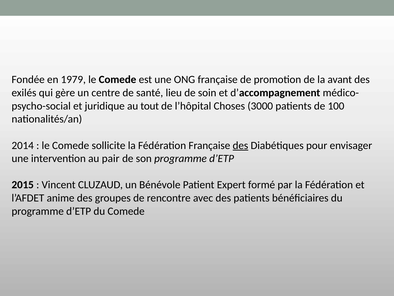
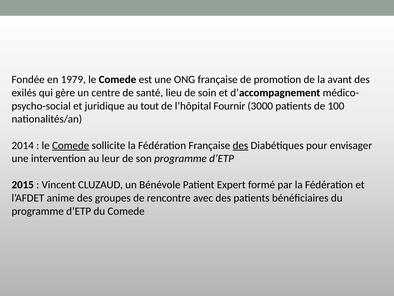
Choses: Choses -> Fournir
Comede at (71, 145) underline: none -> present
pair: pair -> leur
